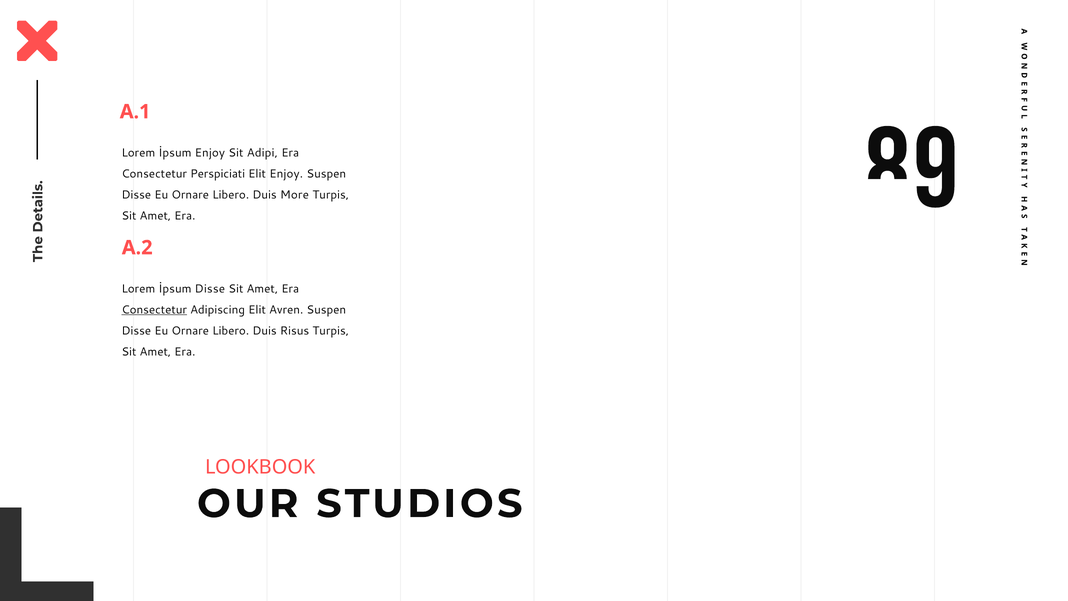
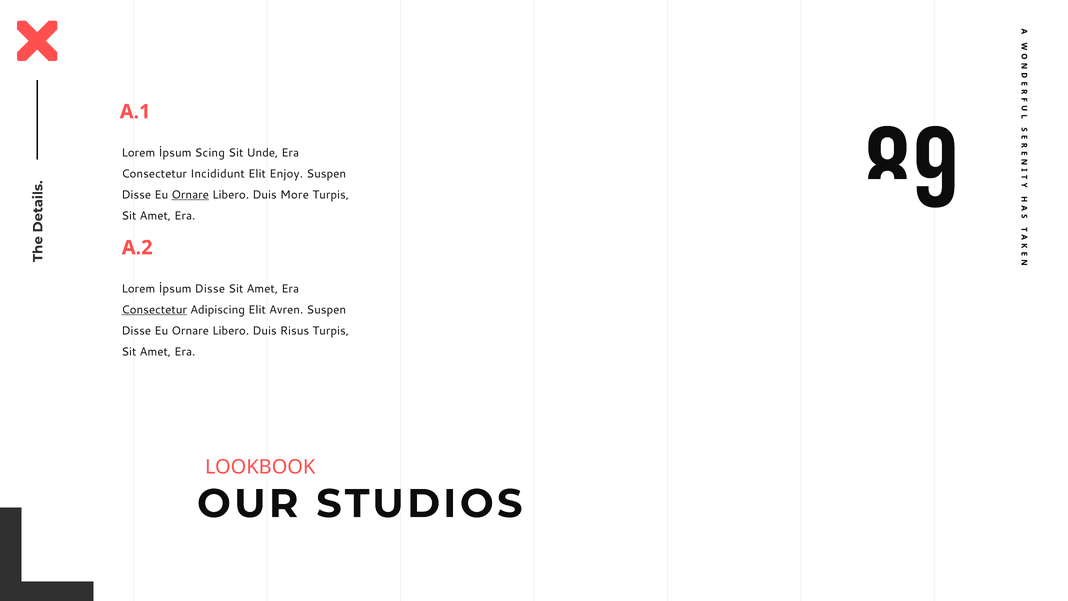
İpsum Enjoy: Enjoy -> Scing
Adipi: Adipi -> Unde
Perspiciati: Perspiciati -> Incididunt
Ornare at (190, 195) underline: none -> present
